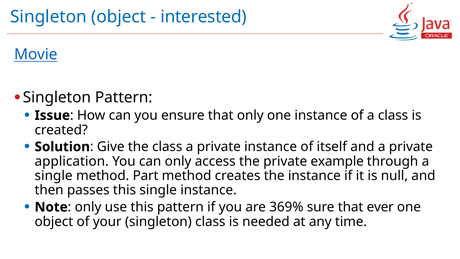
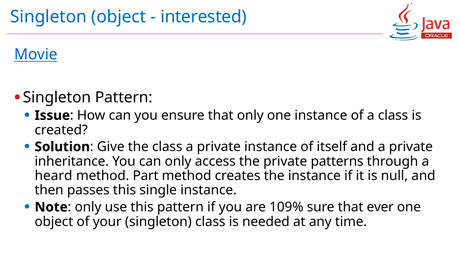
application: application -> inheritance
example: example -> patterns
single at (54, 176): single -> heard
369%: 369% -> 109%
